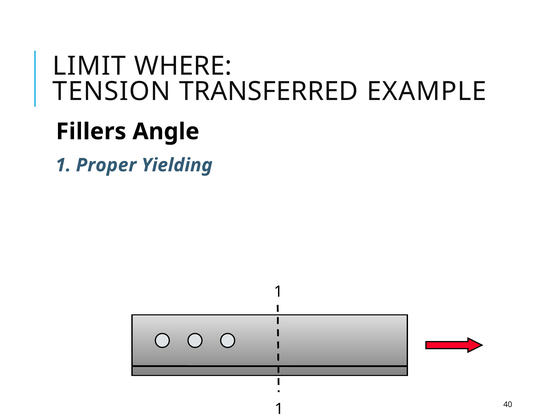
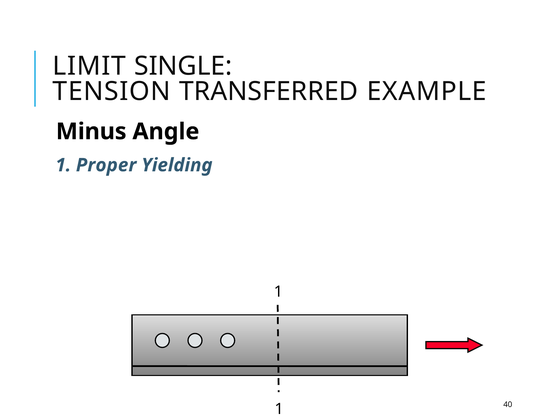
WHERE: WHERE -> SINGLE
Fillers: Fillers -> Minus
